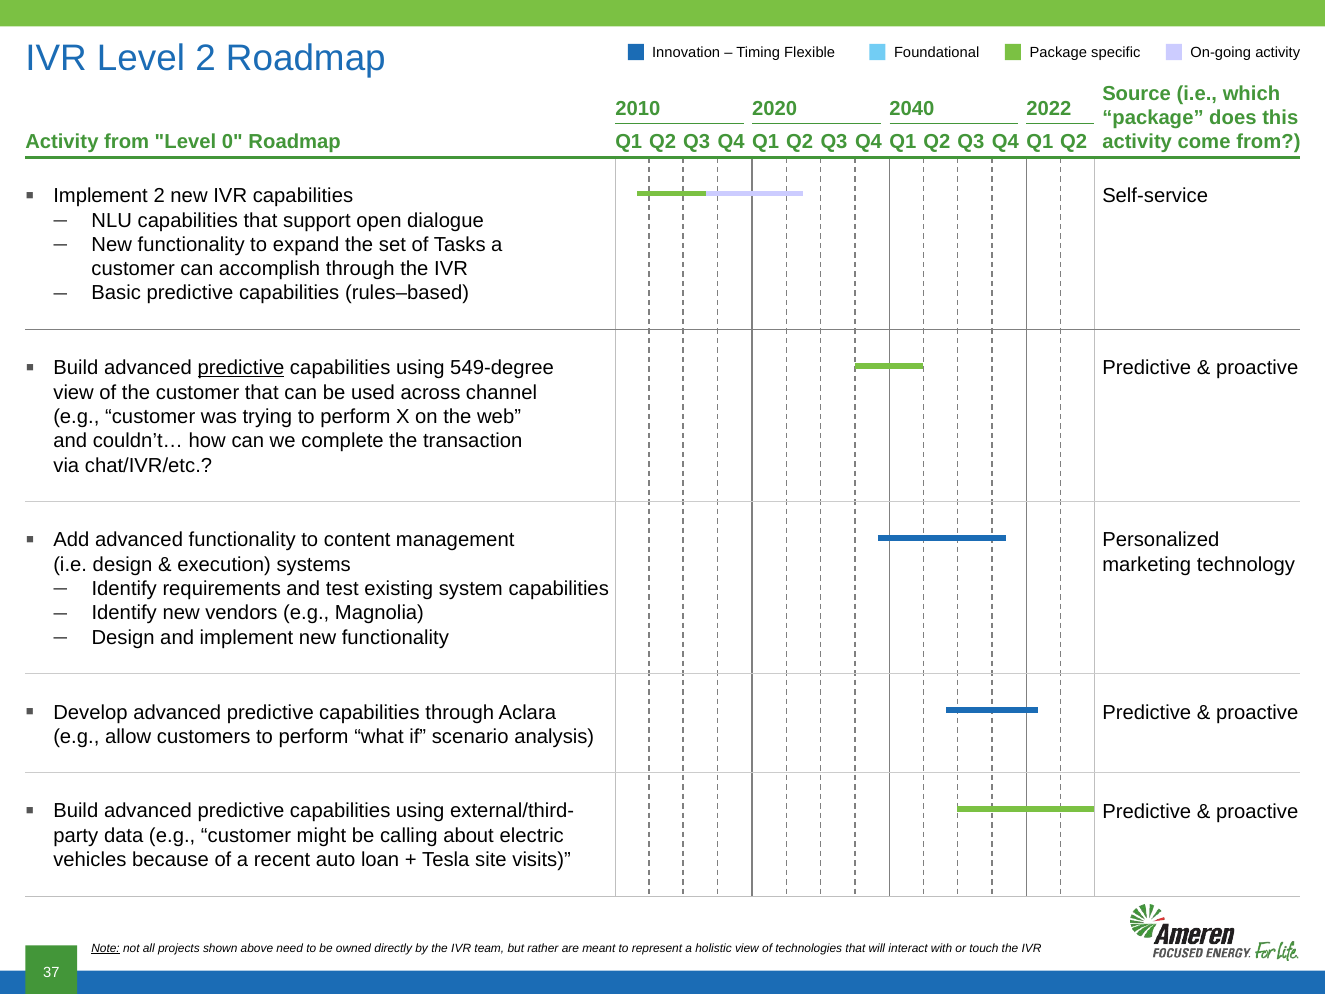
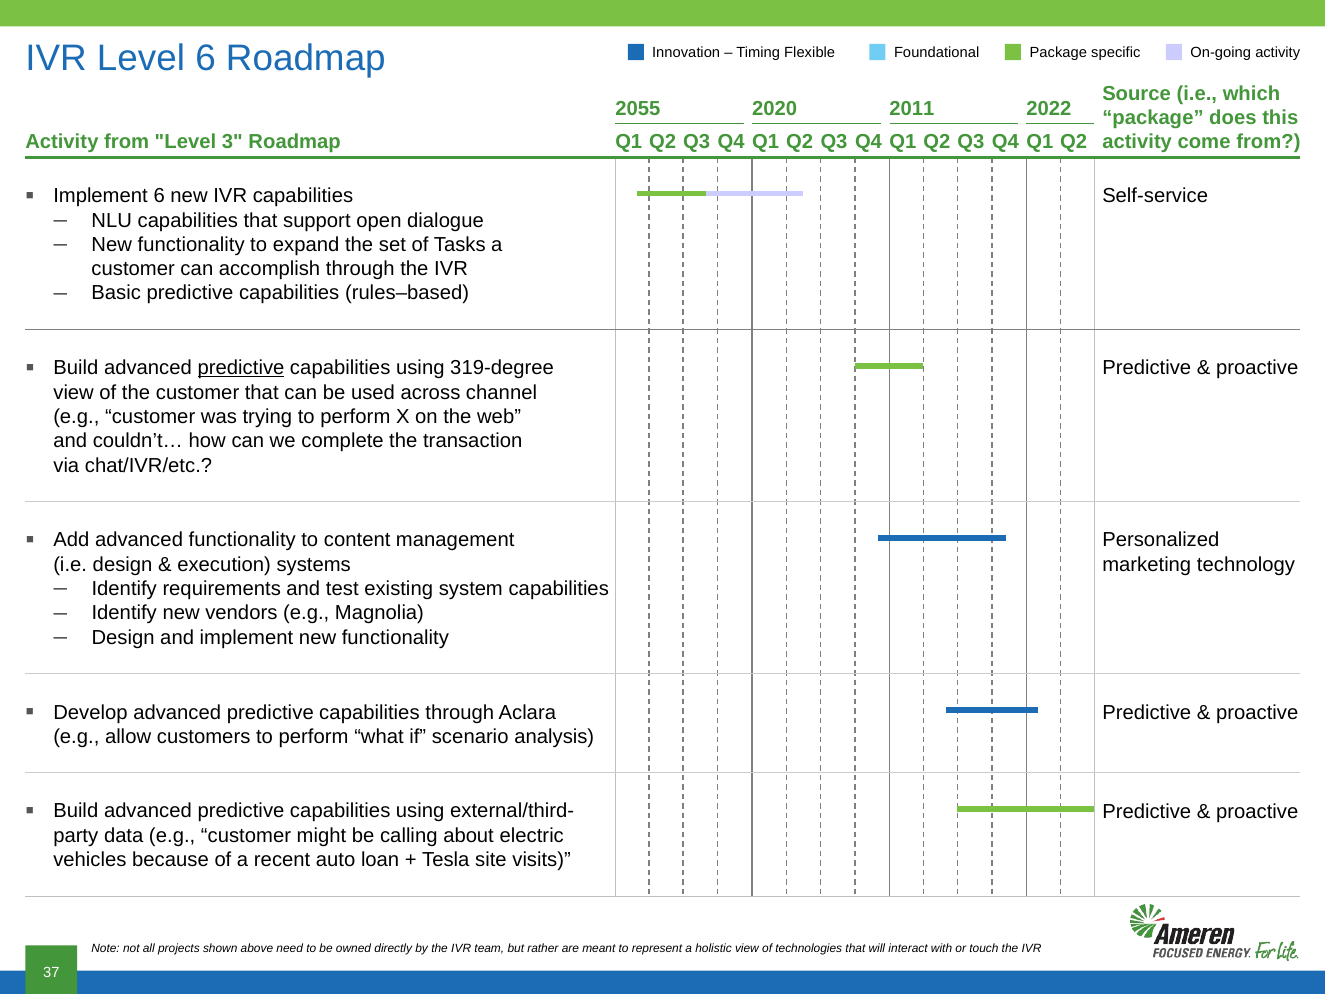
Level 2: 2 -> 6
2010: 2010 -> 2055
2040: 2040 -> 2011
0: 0 -> 3
Implement 2: 2 -> 6
549-degree: 549-degree -> 319-degree
Note underline: present -> none
